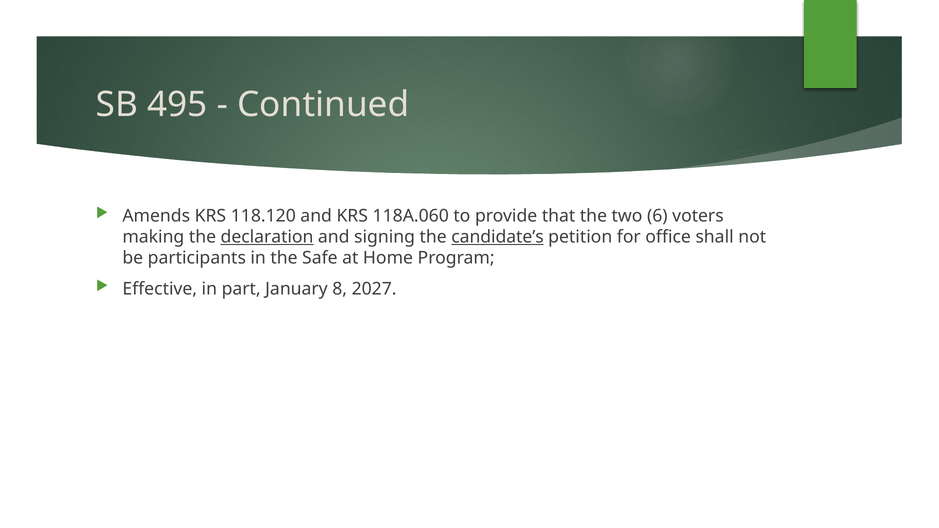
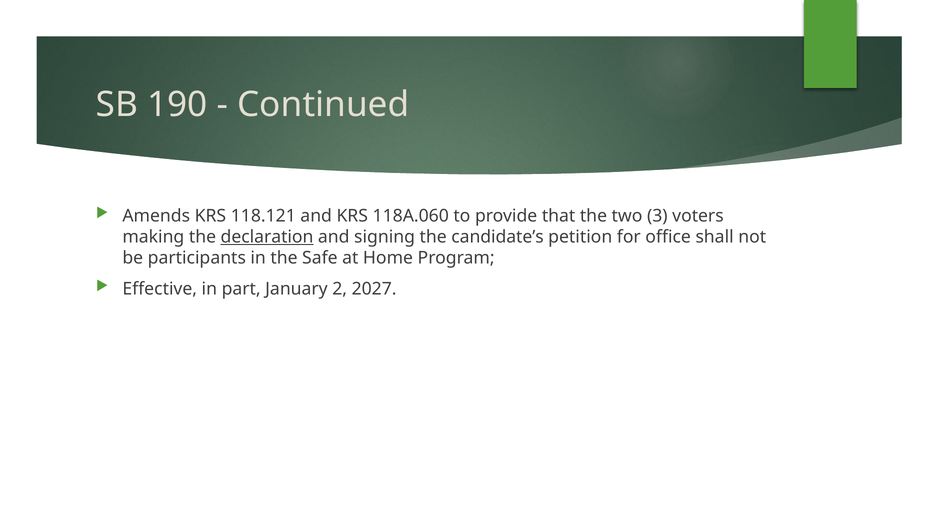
495: 495 -> 190
118.120: 118.120 -> 118.121
6: 6 -> 3
candidate’s underline: present -> none
8: 8 -> 2
